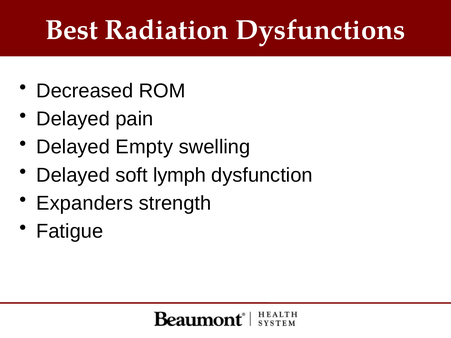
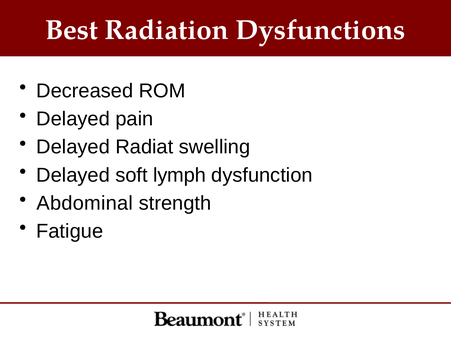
Empty: Empty -> Radiat
Expanders: Expanders -> Abdominal
